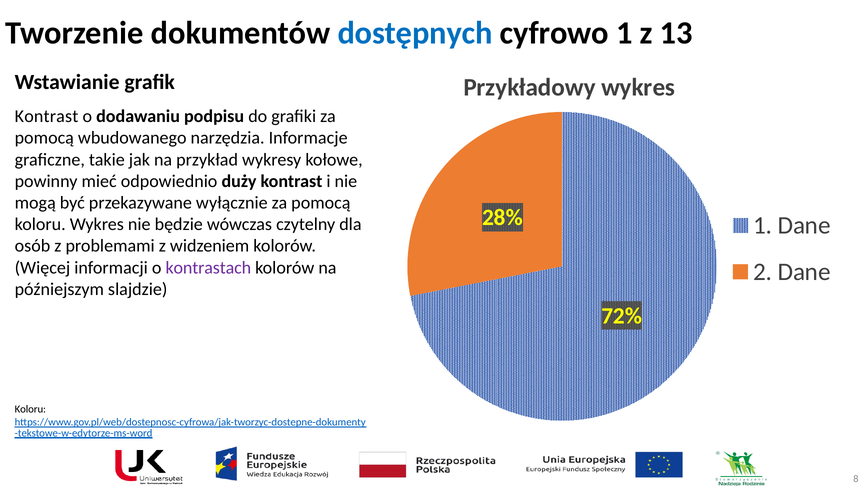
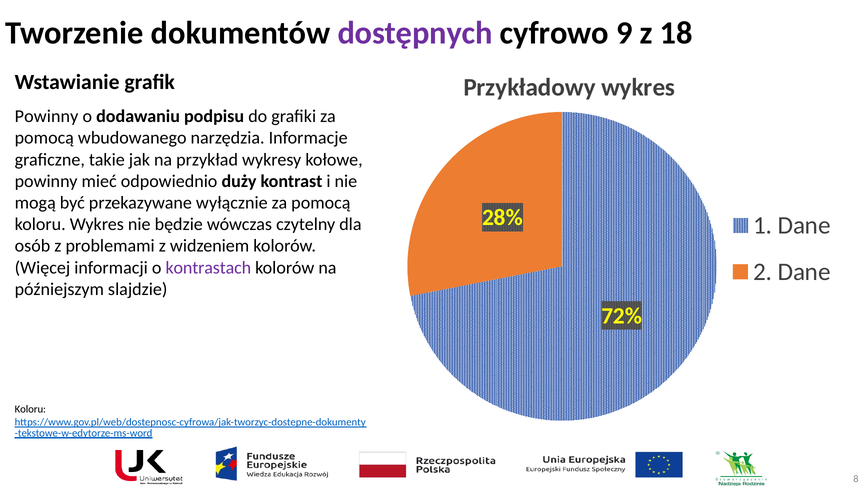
dostępnych colour: blue -> purple
cyfrowo 1: 1 -> 9
13: 13 -> 18
Kontrast at (47, 116): Kontrast -> Powinny
